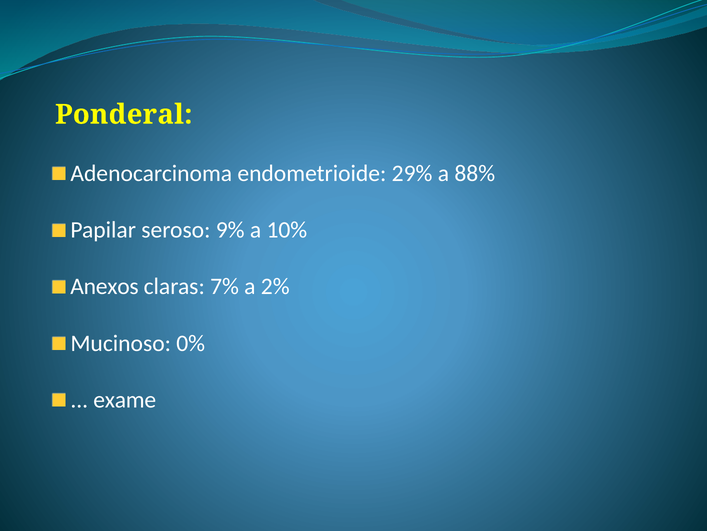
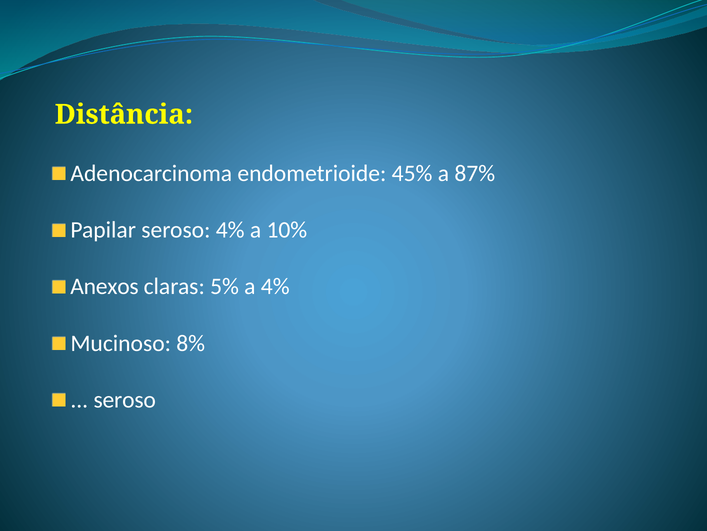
Ponderal: Ponderal -> Distância
29%: 29% -> 45%
88%: 88% -> 87%
seroso 9%: 9% -> 4%
7%: 7% -> 5%
a 2%: 2% -> 4%
0%: 0% -> 8%
exame at (125, 399): exame -> seroso
